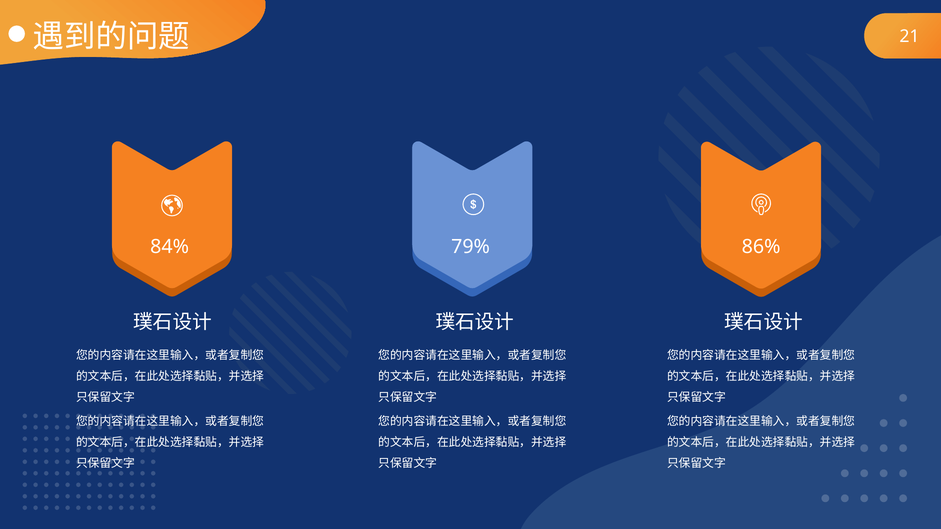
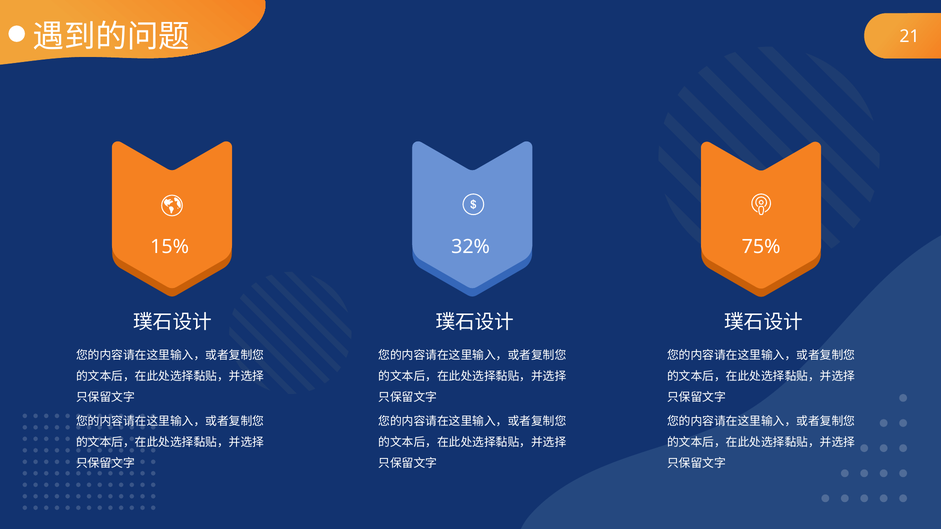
84%: 84% -> 15%
79%: 79% -> 32%
86%: 86% -> 75%
